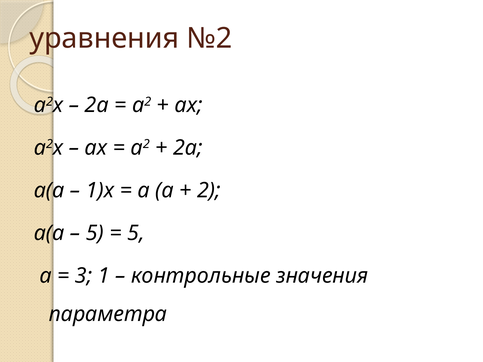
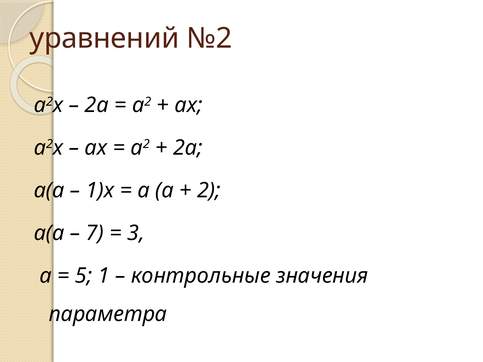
уравнения: уравнения -> уравнений
5 at (95, 233): 5 -> 7
5 at (136, 233): 5 -> 3
3: 3 -> 5
